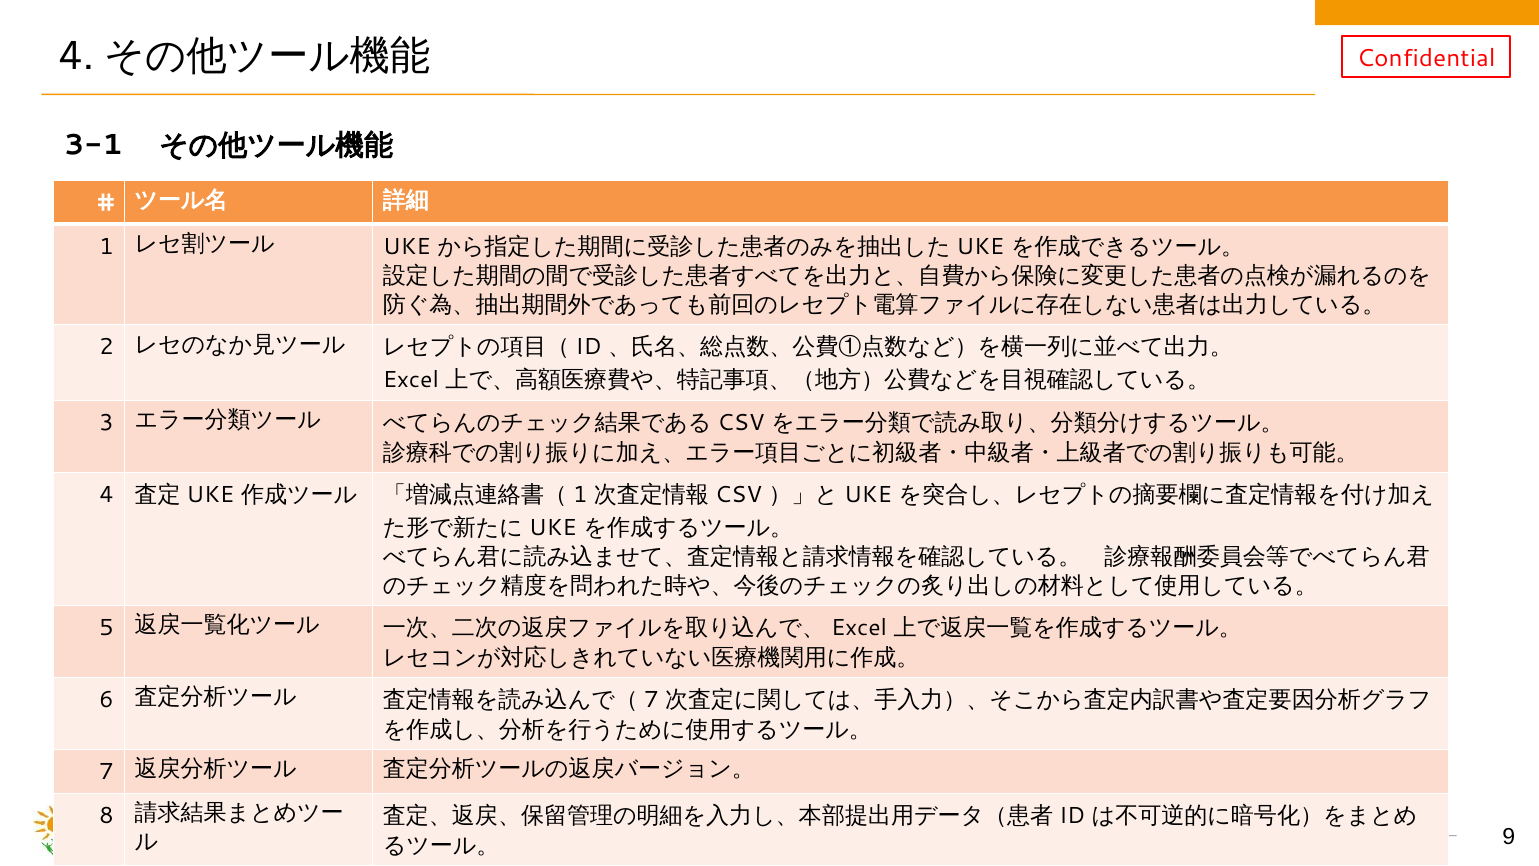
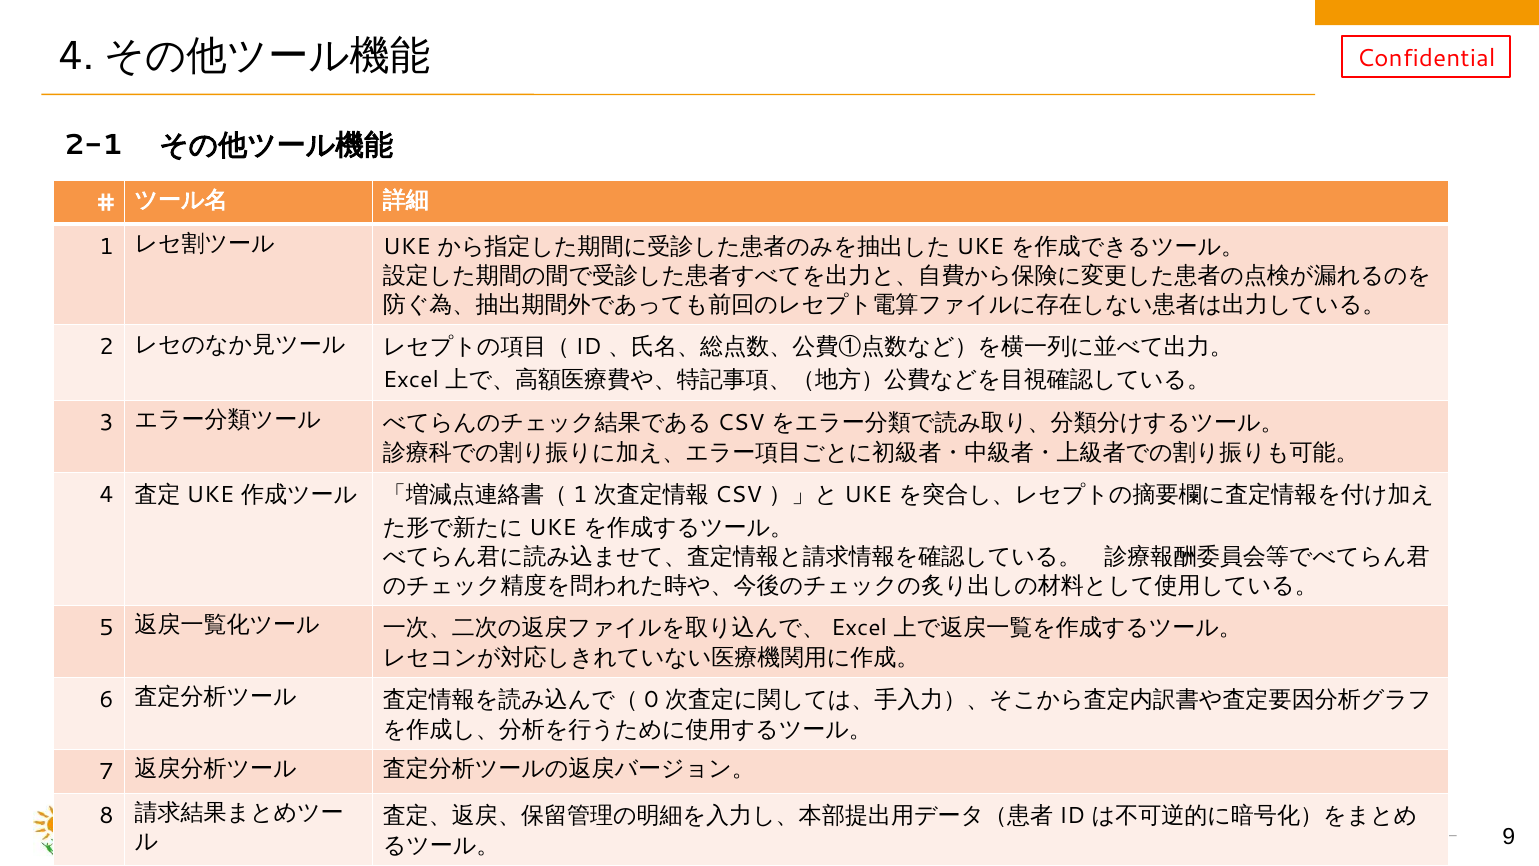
3-1: 3-1 -> 2-1
7 at (651, 700): 7 -> 0
